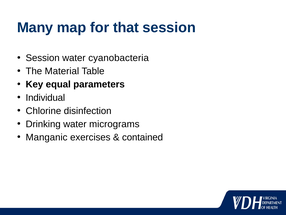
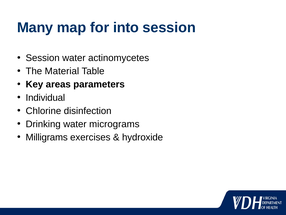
that: that -> into
cyanobacteria: cyanobacteria -> actinomycetes
equal: equal -> areas
Manganic: Manganic -> Milligrams
contained: contained -> hydroxide
